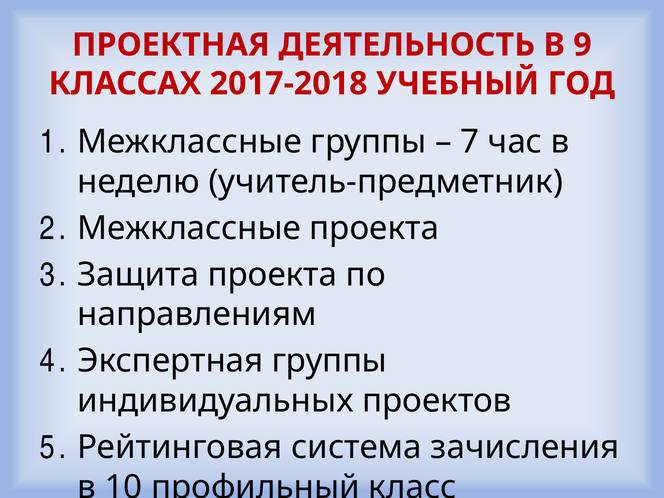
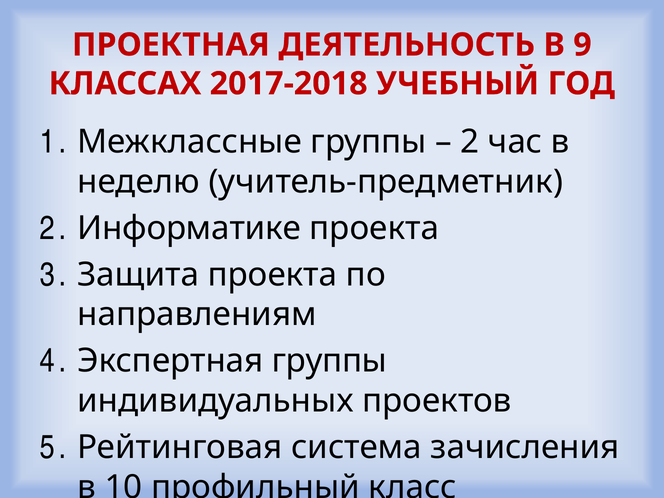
7 at (470, 142): 7 -> 2
Межклассные at (189, 228): Межклассные -> Информатике
